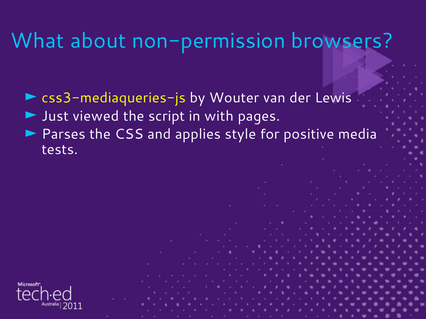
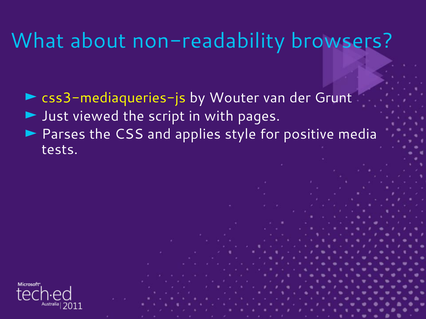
non-permission: non-permission -> non-readability
Lewis: Lewis -> Grunt
